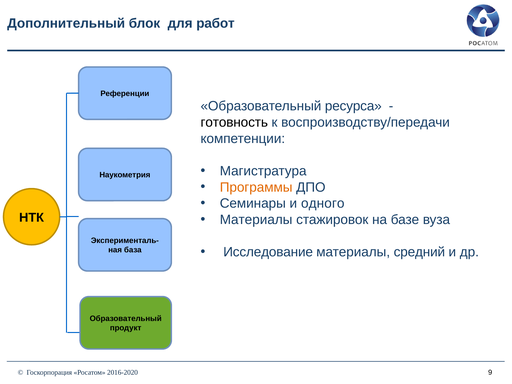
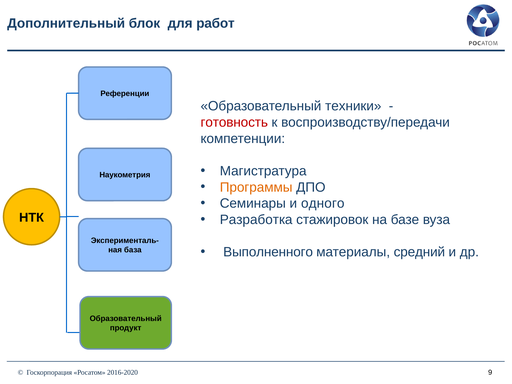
ресурса: ресурса -> техники
готовность colour: black -> red
Материалы at (256, 220): Материалы -> Разработка
Исследование: Исследование -> Выполненного
